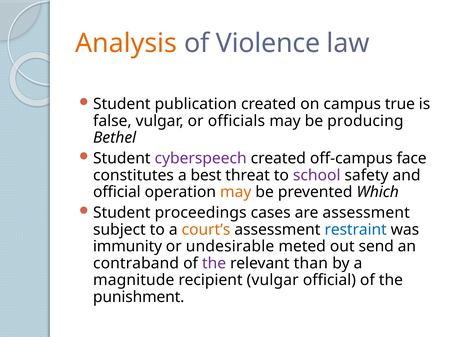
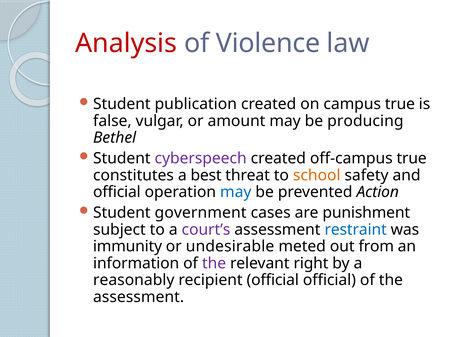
Analysis colour: orange -> red
officials: officials -> amount
off-campus face: face -> true
school colour: purple -> orange
may at (236, 192) colour: orange -> blue
Which: Which -> Action
proceedings: proceedings -> government
are assessment: assessment -> punishment
court’s colour: orange -> purple
send: send -> from
contraband: contraband -> information
than: than -> right
magnitude: magnitude -> reasonably
recipient vulgar: vulgar -> official
punishment at (139, 297): punishment -> assessment
